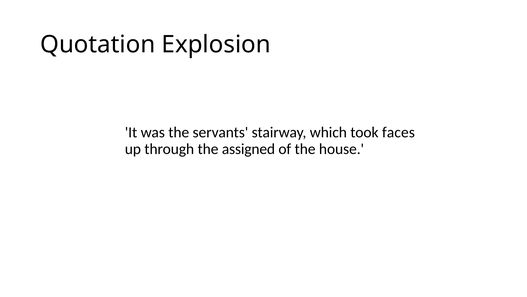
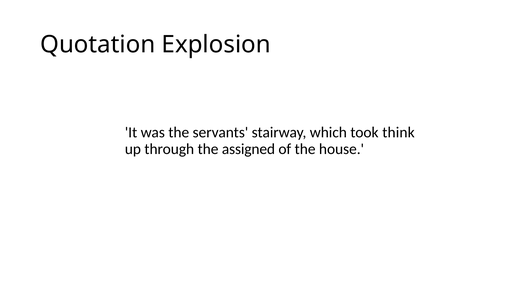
faces: faces -> think
